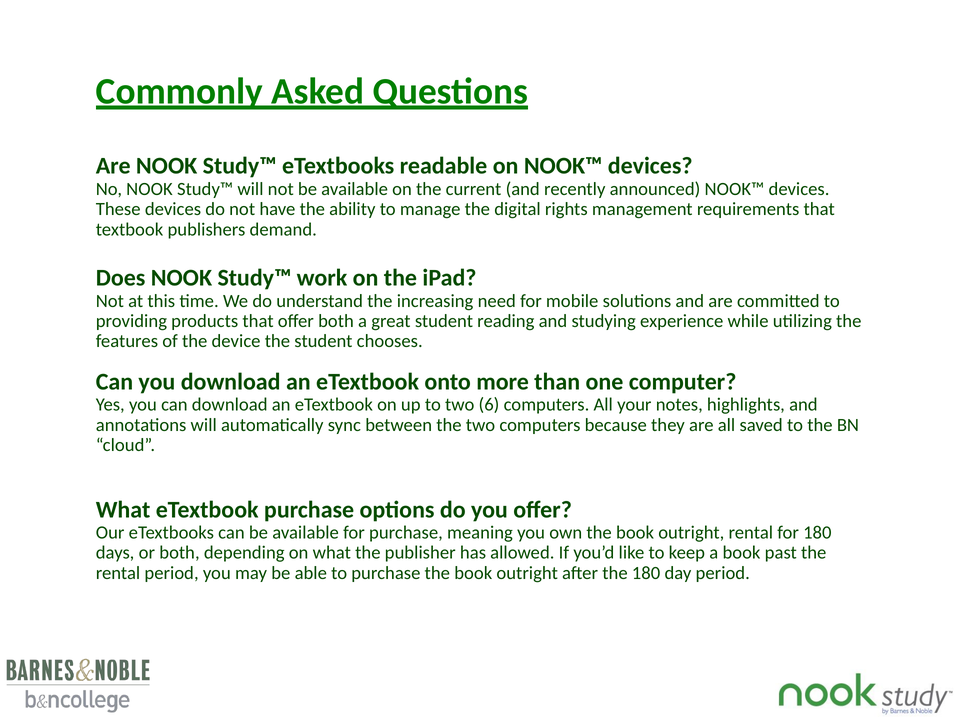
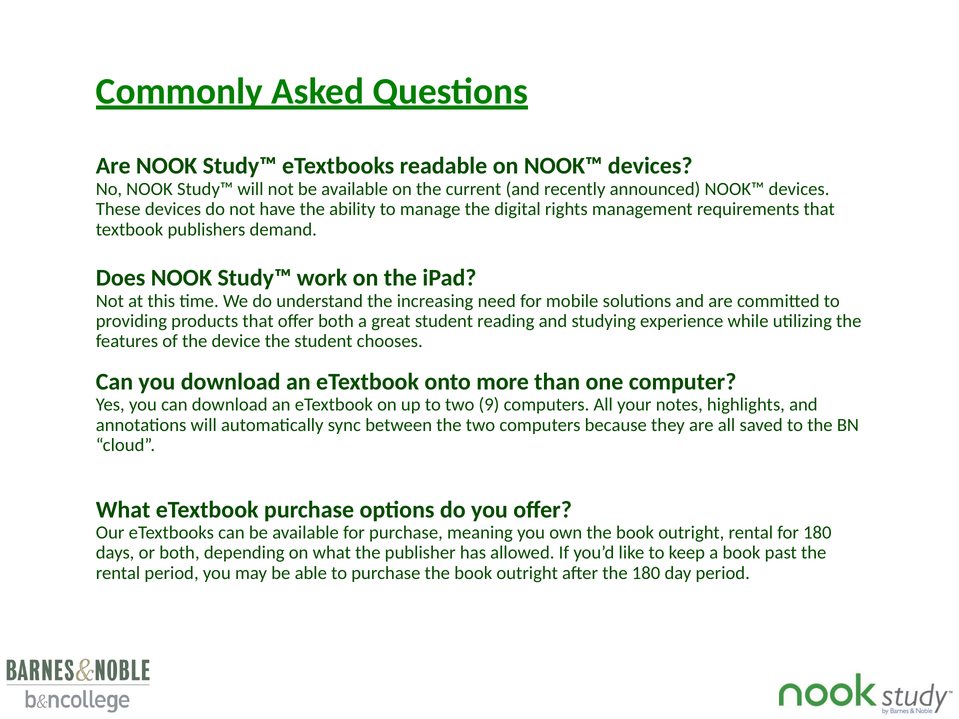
6: 6 -> 9
